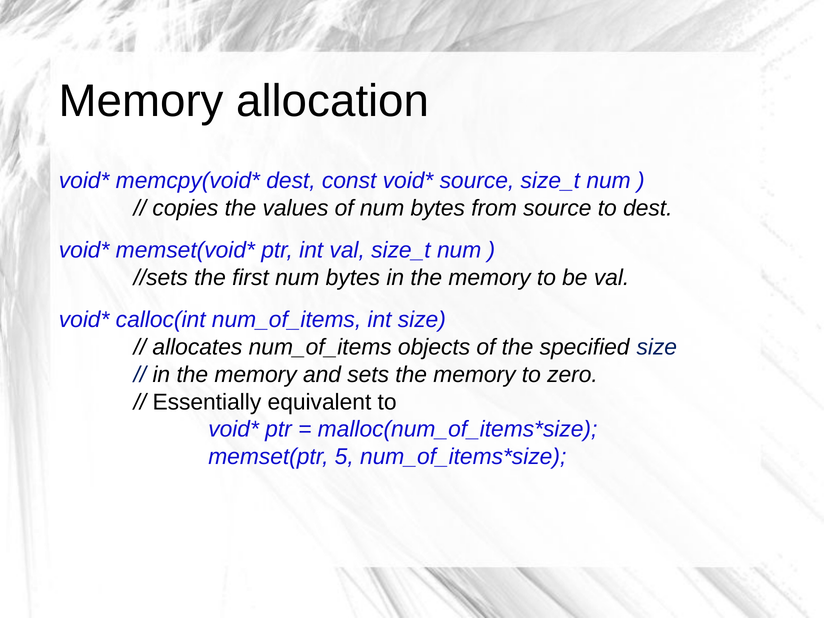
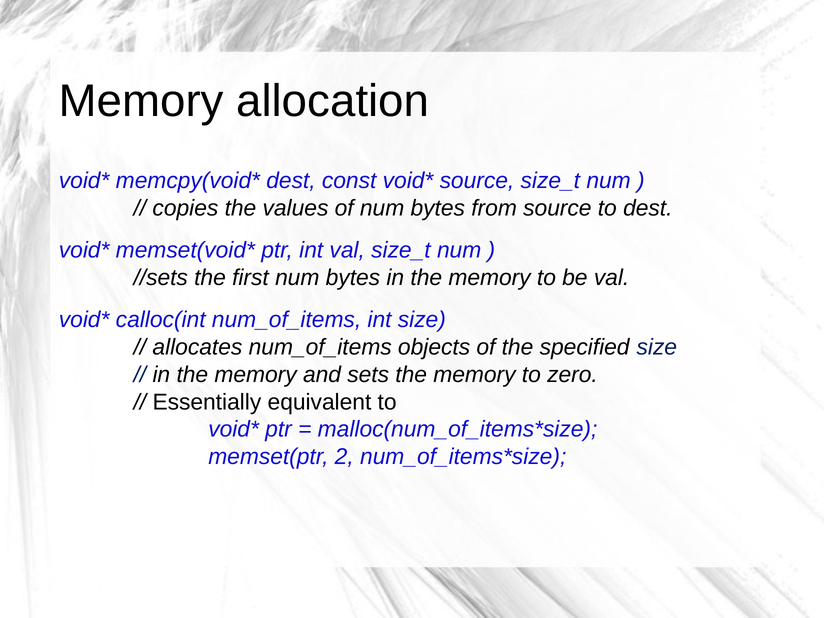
5: 5 -> 2
